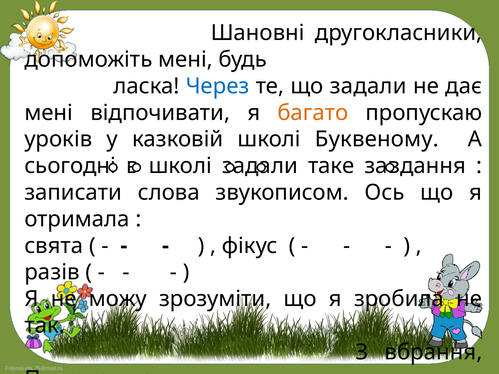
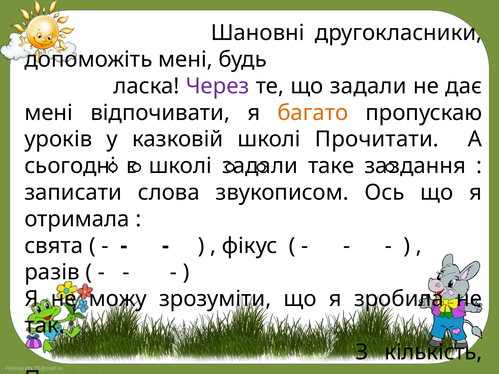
Через colour: blue -> purple
Буквеному: Буквеному -> Прочитати
вбрання: вбрання -> кількість
